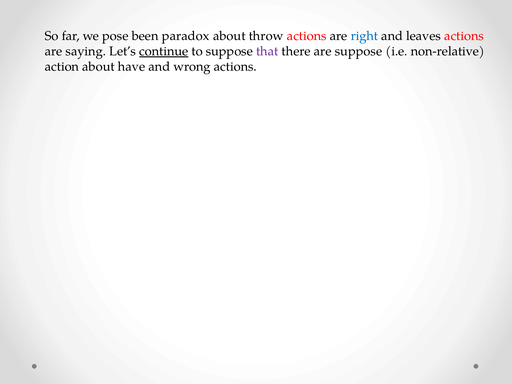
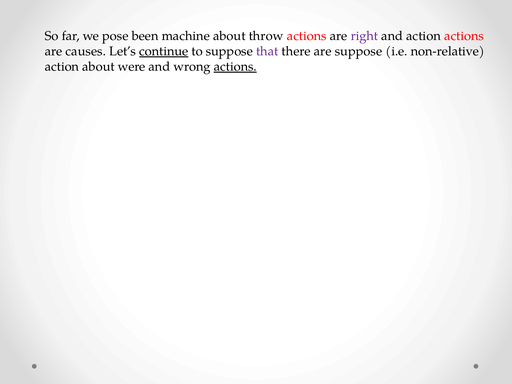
paradox: paradox -> machine
right colour: blue -> purple
and leaves: leaves -> action
saying: saying -> causes
have: have -> were
actions at (235, 67) underline: none -> present
